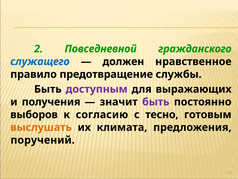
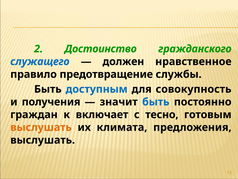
Повседневной: Повседневной -> Достоинство
доступным colour: purple -> blue
выражающих: выражающих -> совокупность
быть at (156, 102) colour: purple -> blue
выборов: выборов -> граждан
согласию: согласию -> включает
поручений at (43, 140): поручений -> выслушать
